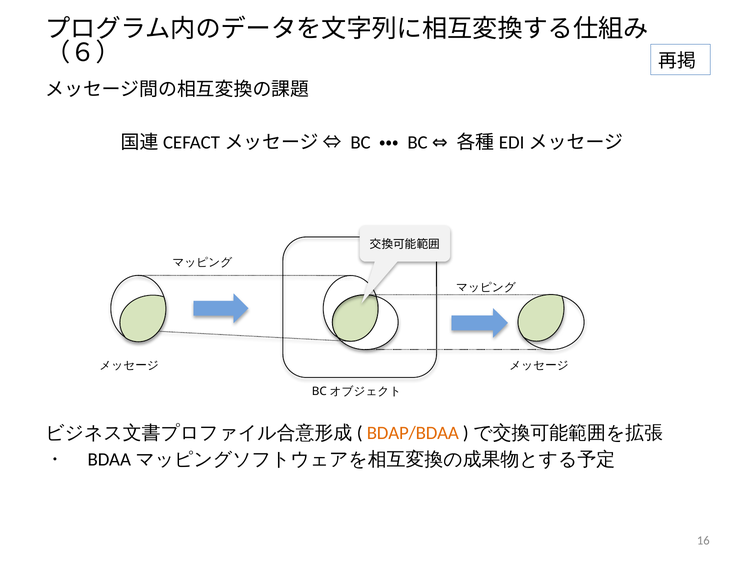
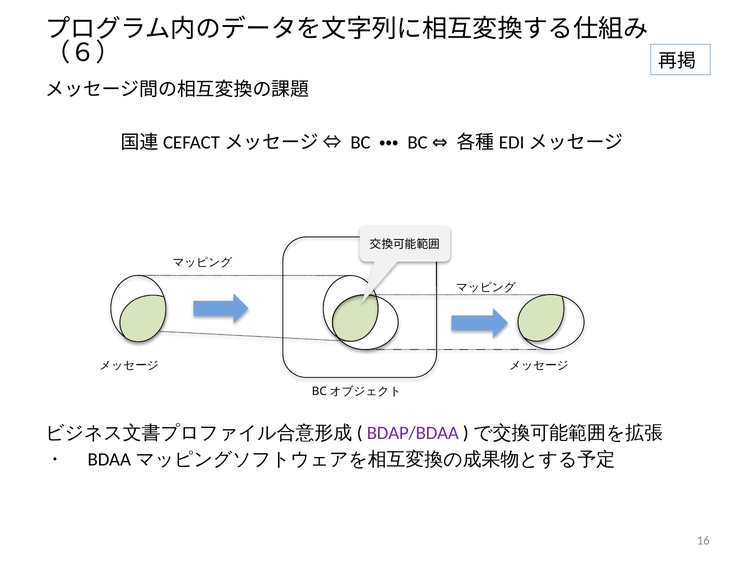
BDAP/BDAA colour: orange -> purple
